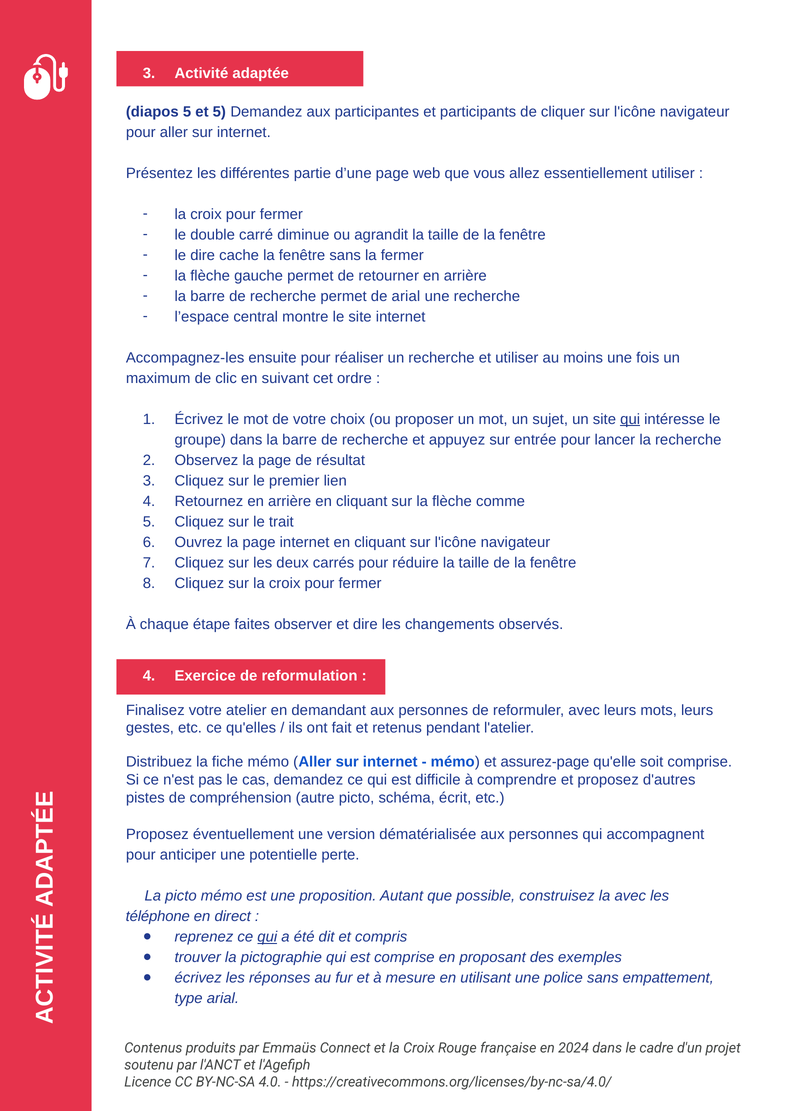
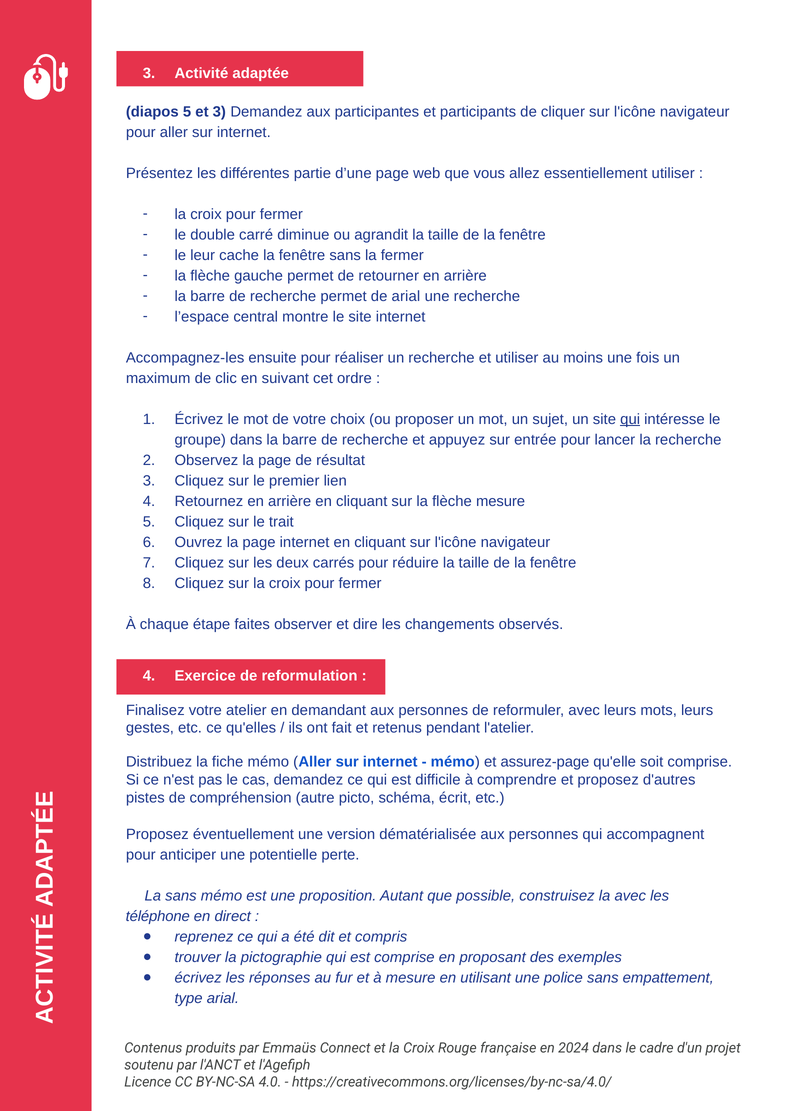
et 5: 5 -> 3
le dire: dire -> leur
flèche comme: comme -> mesure
👍La picto: picto -> sans
qui at (267, 937) underline: present -> none
